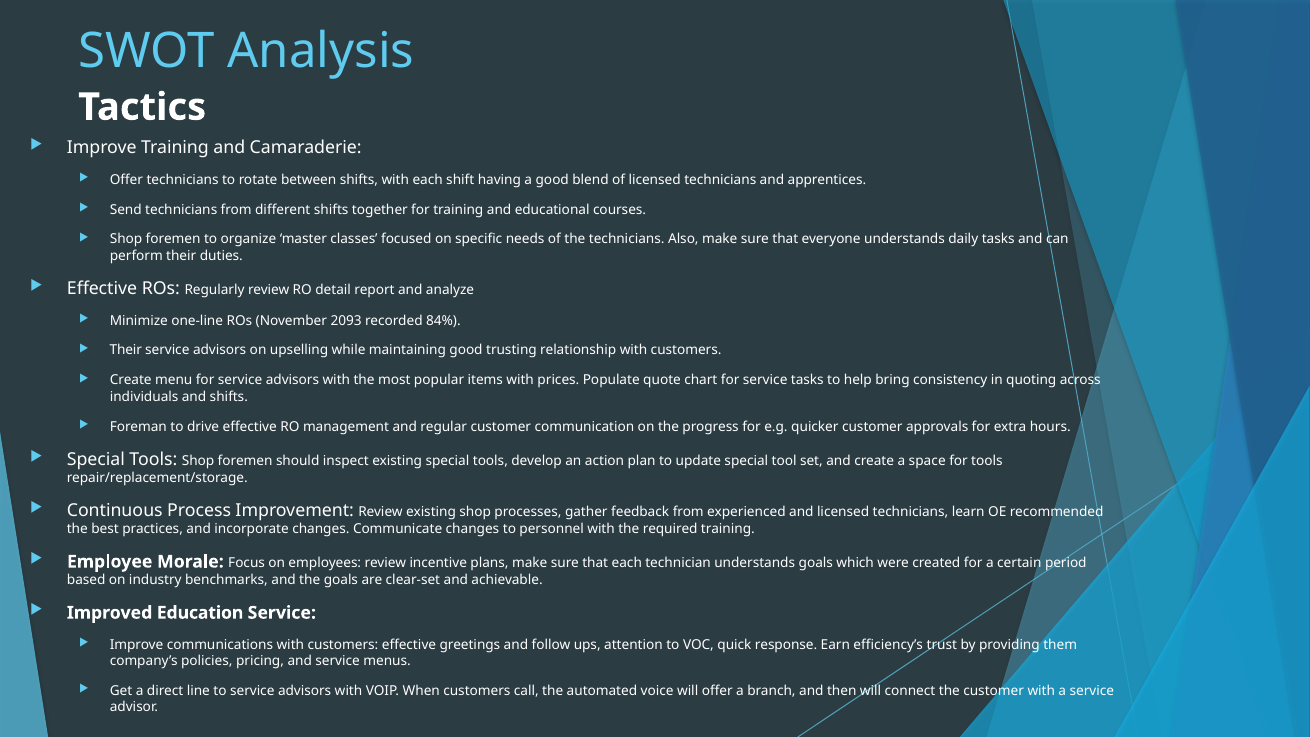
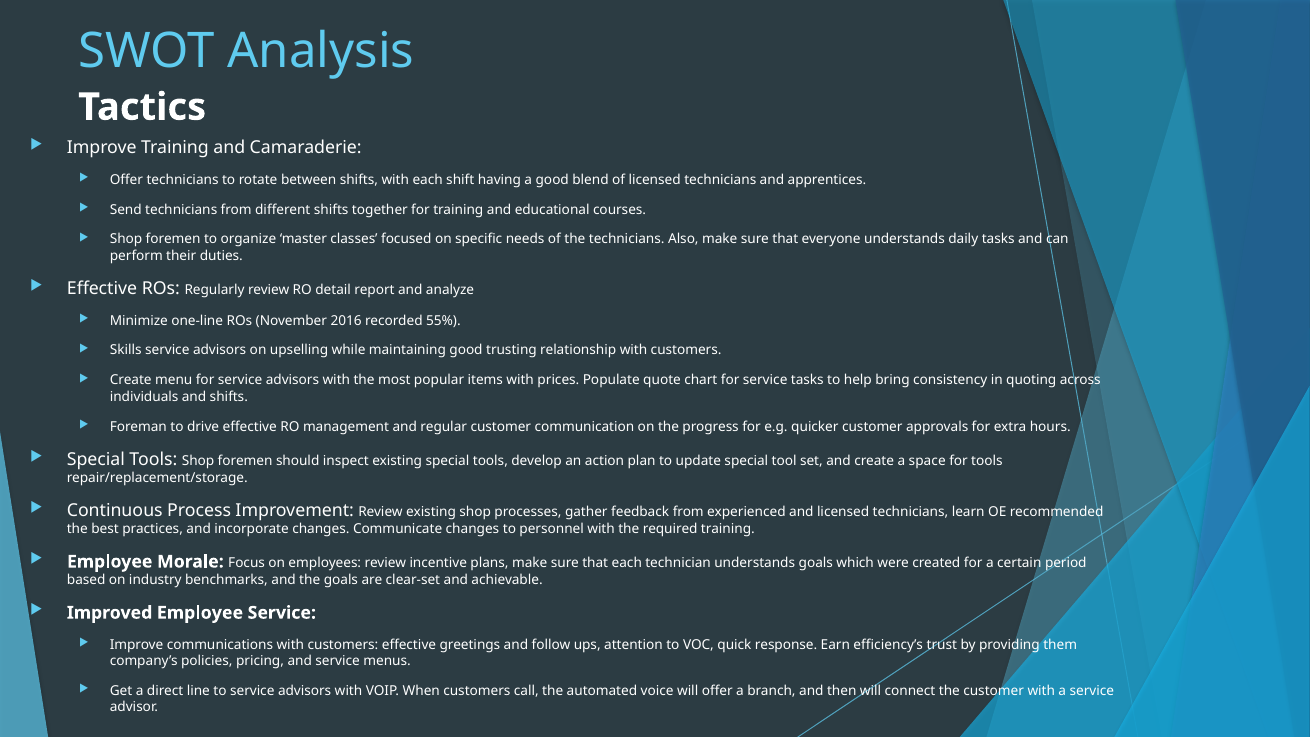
2093: 2093 -> 2016
84%: 84% -> 55%
Their at (126, 350): Their -> Skills
Improved Education: Education -> Employee
